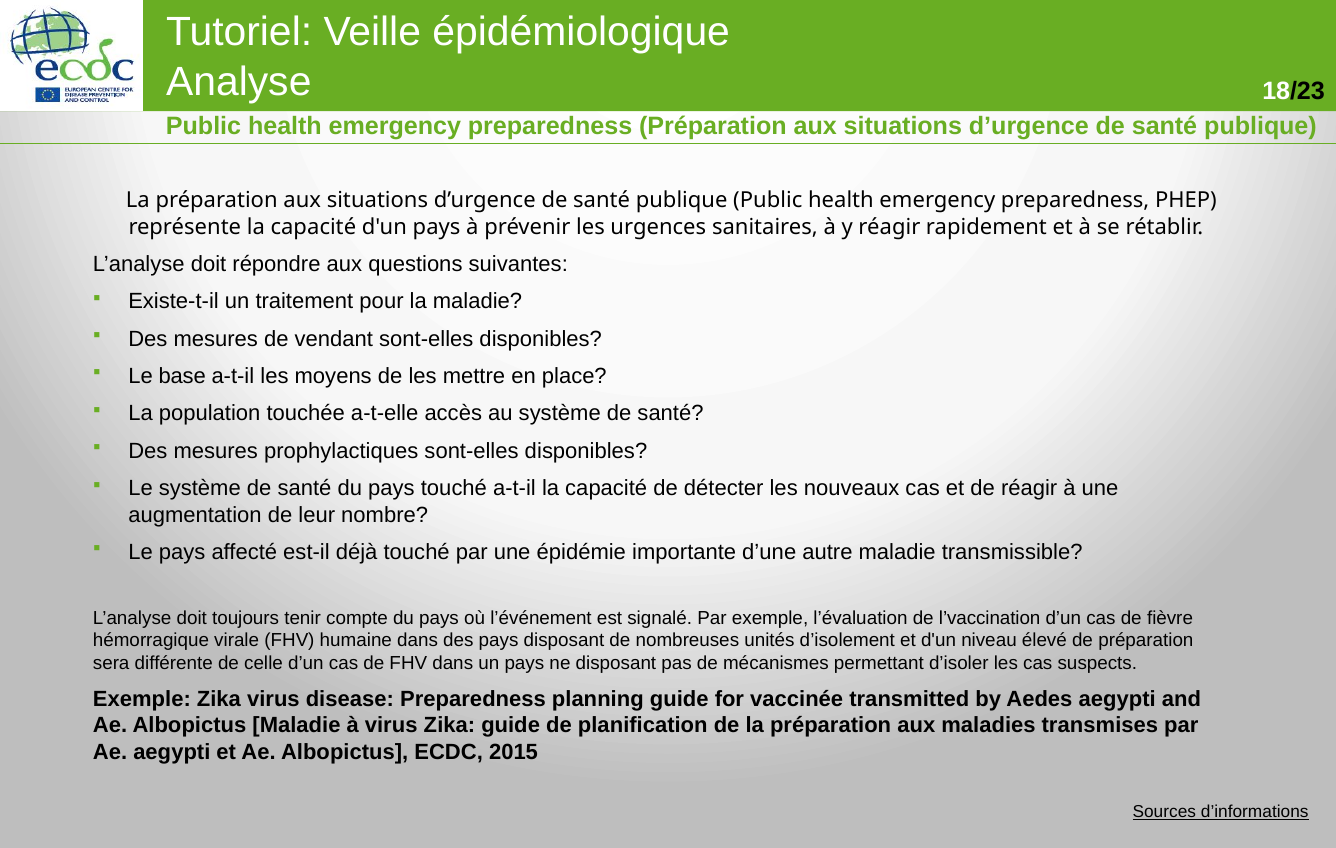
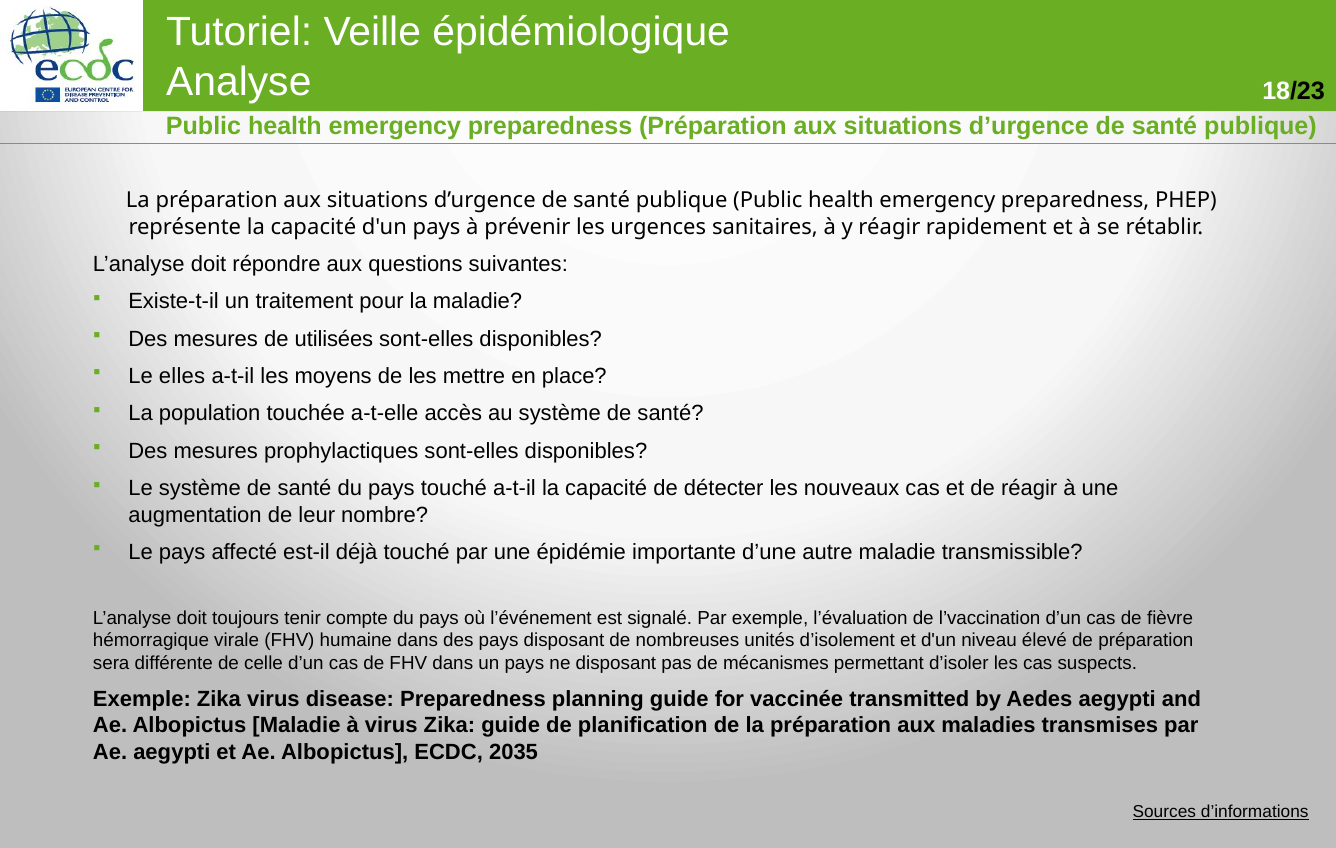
vendant: vendant -> utilisées
base: base -> elles
2015: 2015 -> 2035
